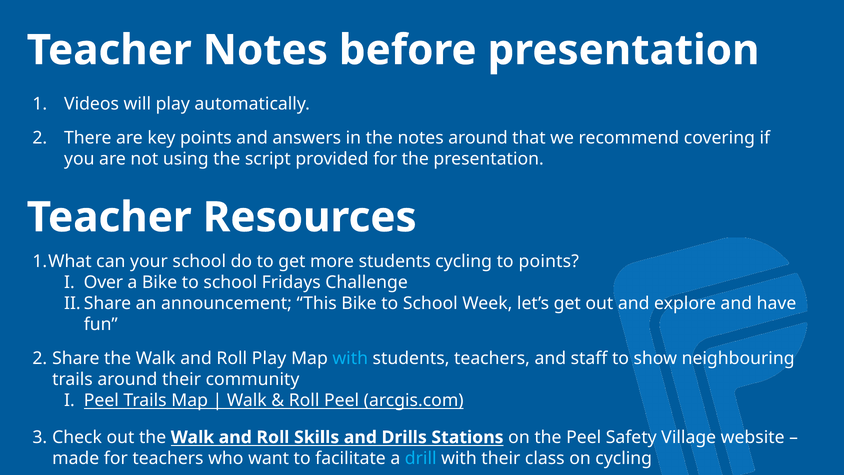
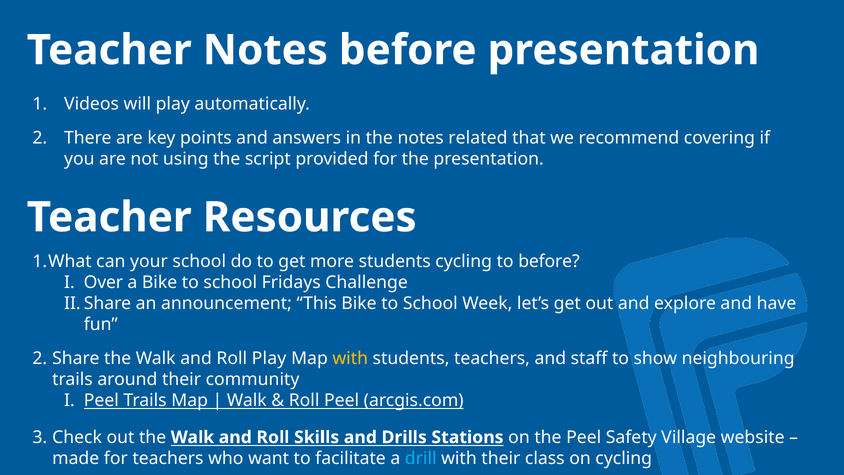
notes around: around -> related
to points: points -> before
with at (350, 358) colour: light blue -> yellow
